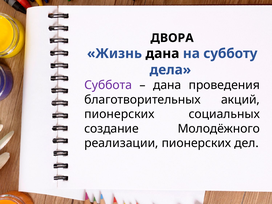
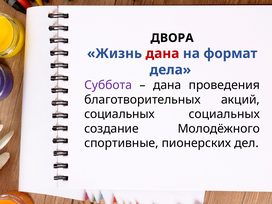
дана at (162, 54) colour: black -> red
субботу: субботу -> формат
пионерских at (119, 114): пионерских -> социальных
реализации: реализации -> спортивные
